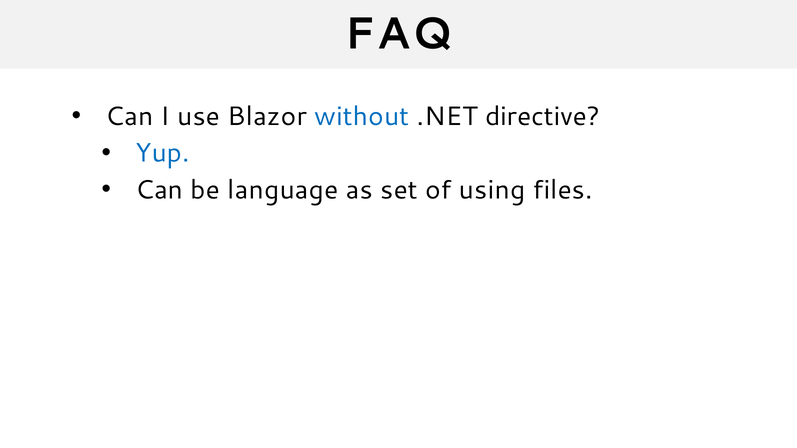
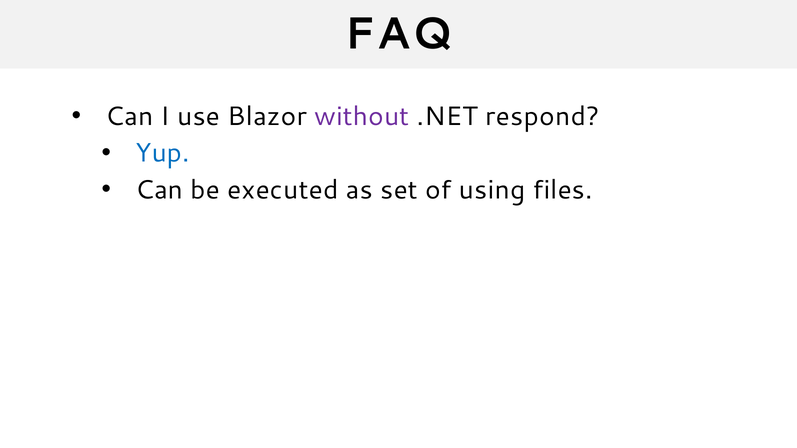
without colour: blue -> purple
directive: directive -> respond
language: language -> executed
